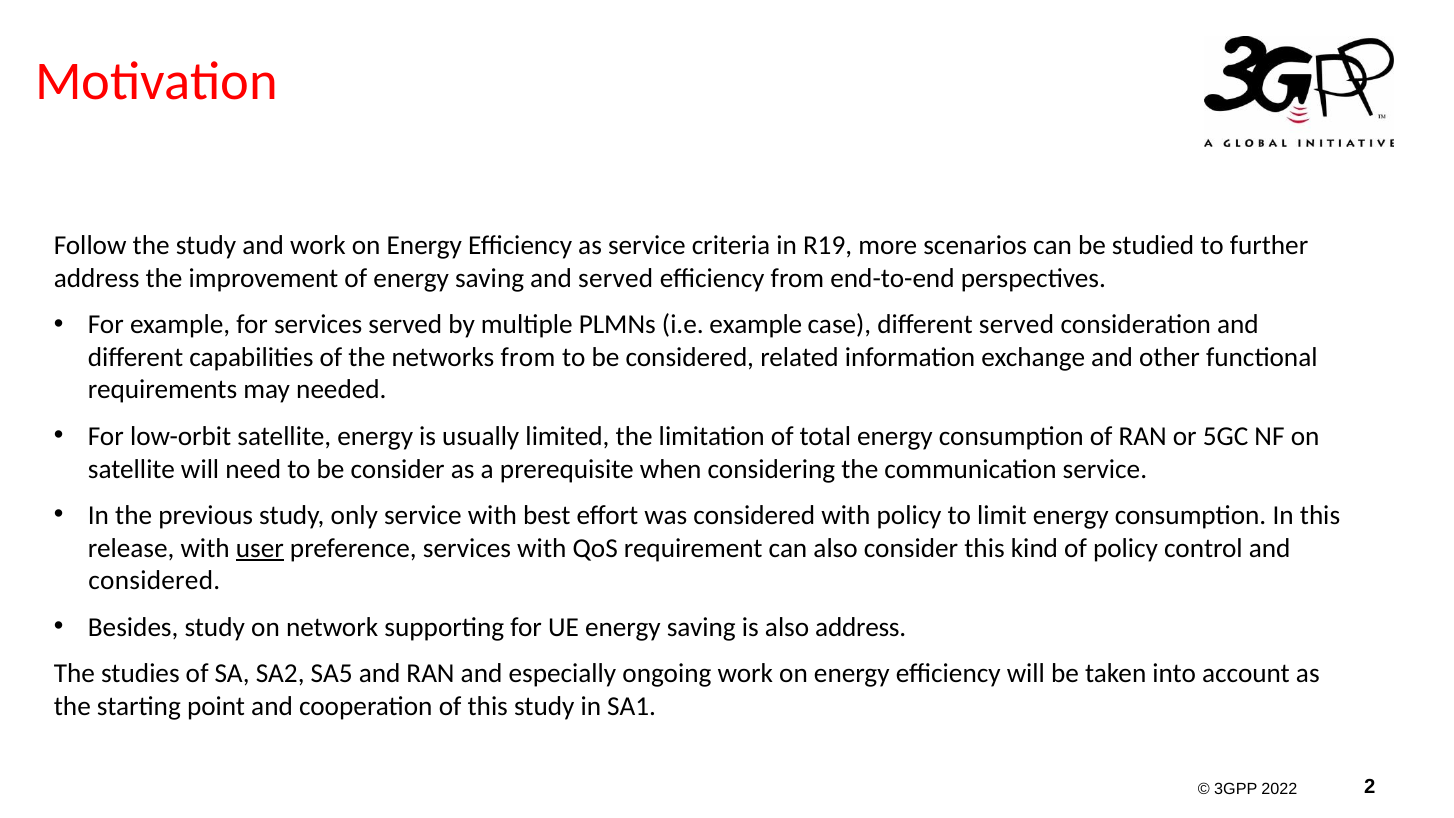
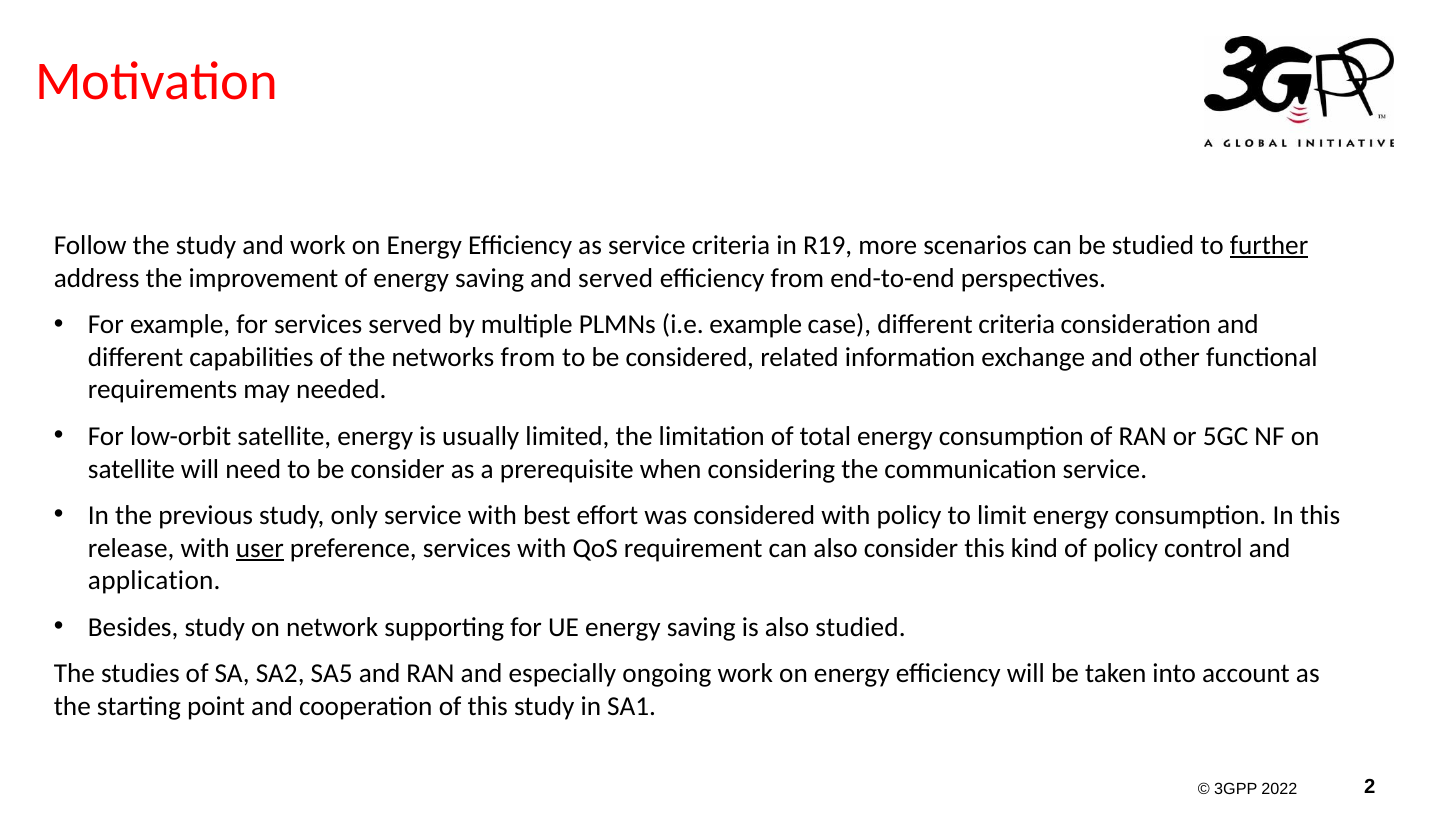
further underline: none -> present
different served: served -> criteria
considered at (154, 581): considered -> application
also address: address -> studied
